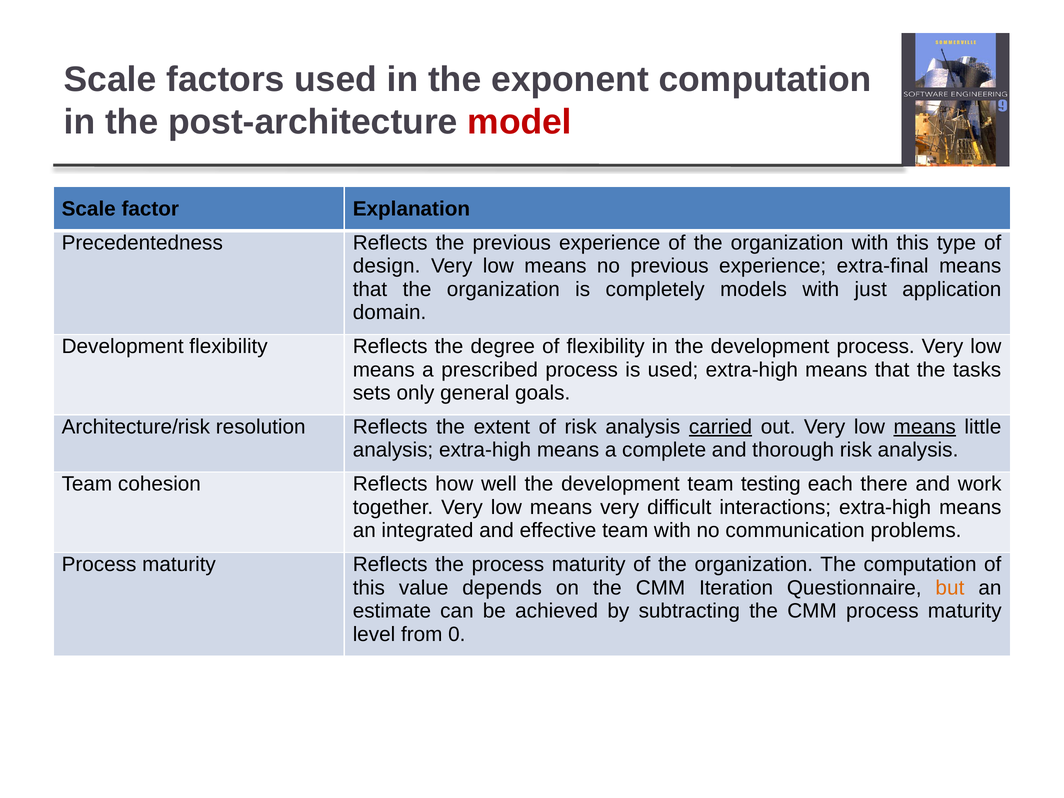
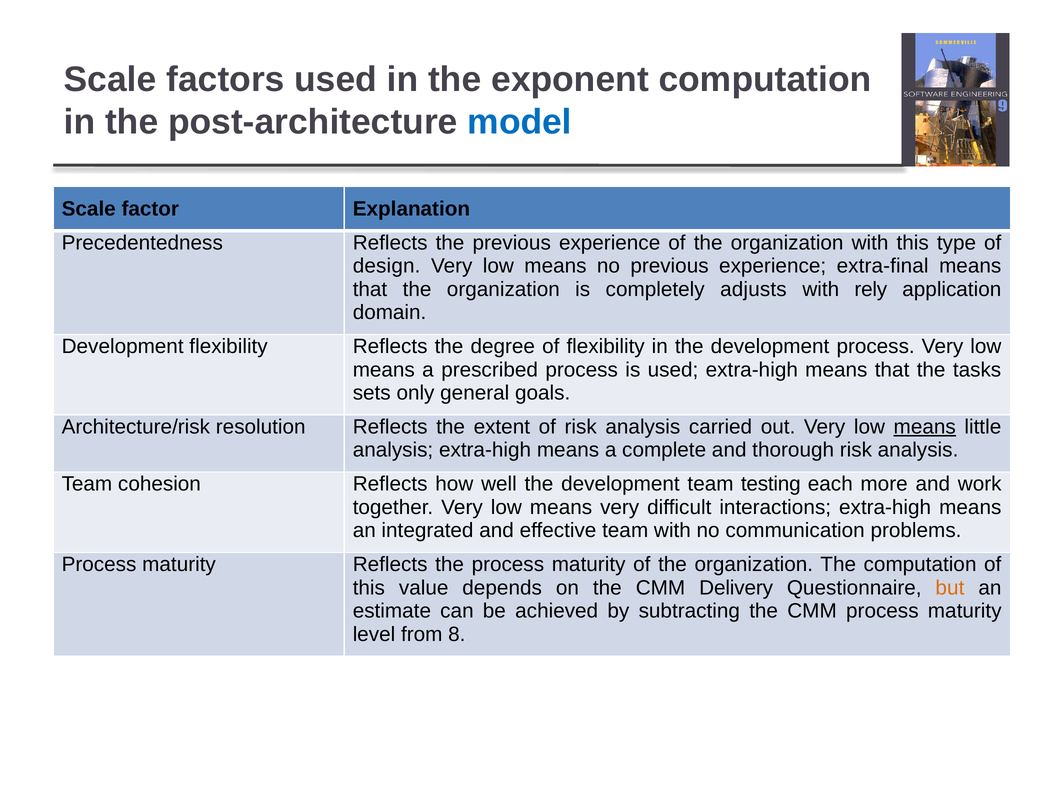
model colour: red -> blue
models: models -> adjusts
just: just -> rely
carried underline: present -> none
there: there -> more
Iteration: Iteration -> Delivery
0: 0 -> 8
